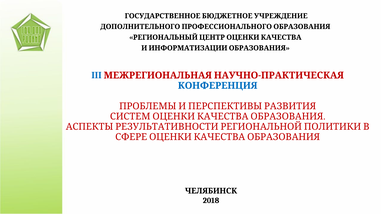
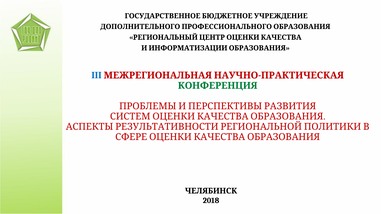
КОНФЕРЕНЦИЯ colour: blue -> green
